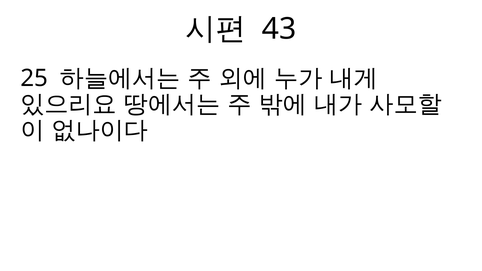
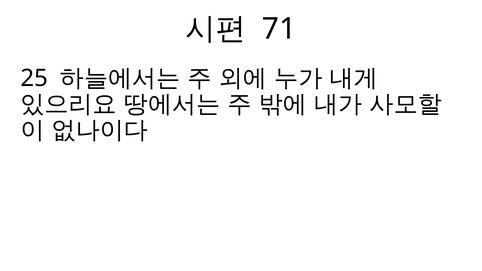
43: 43 -> 71
